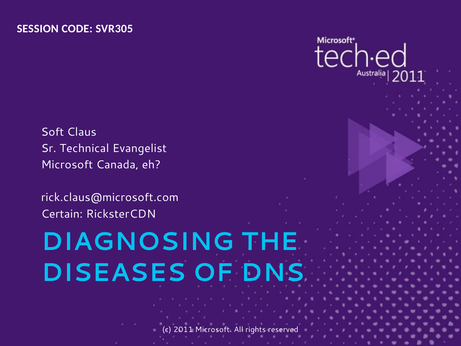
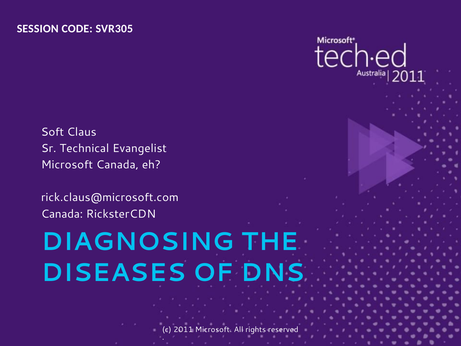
Certain at (62, 214): Certain -> Canada
